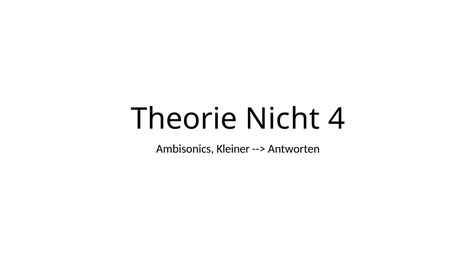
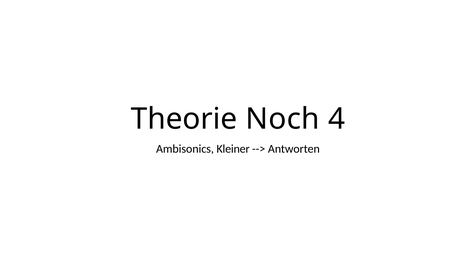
Nicht: Nicht -> Noch
